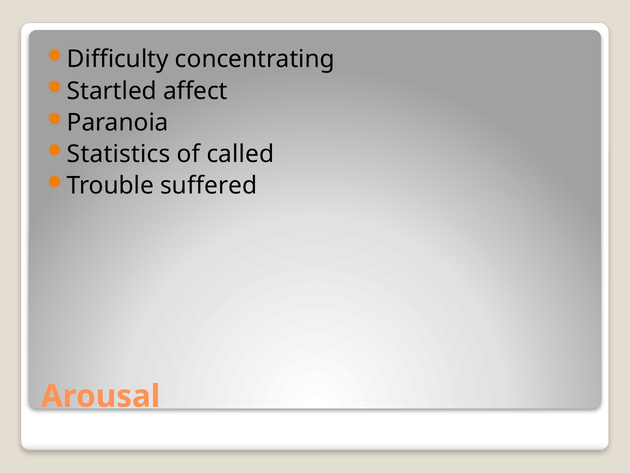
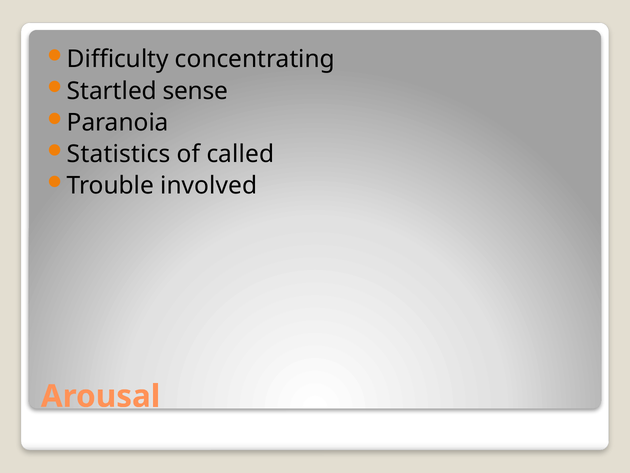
affect: affect -> sense
suffered: suffered -> involved
